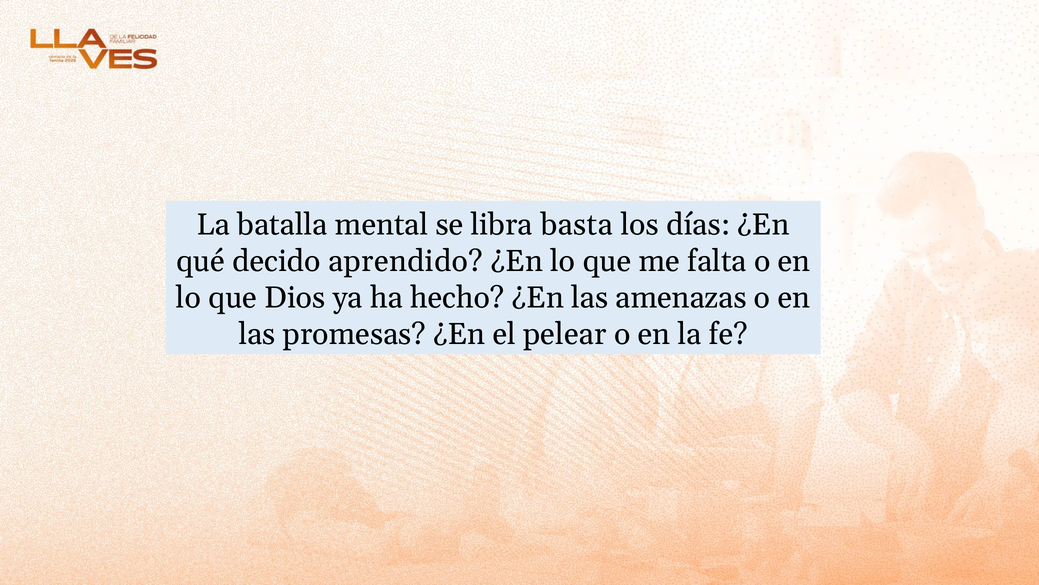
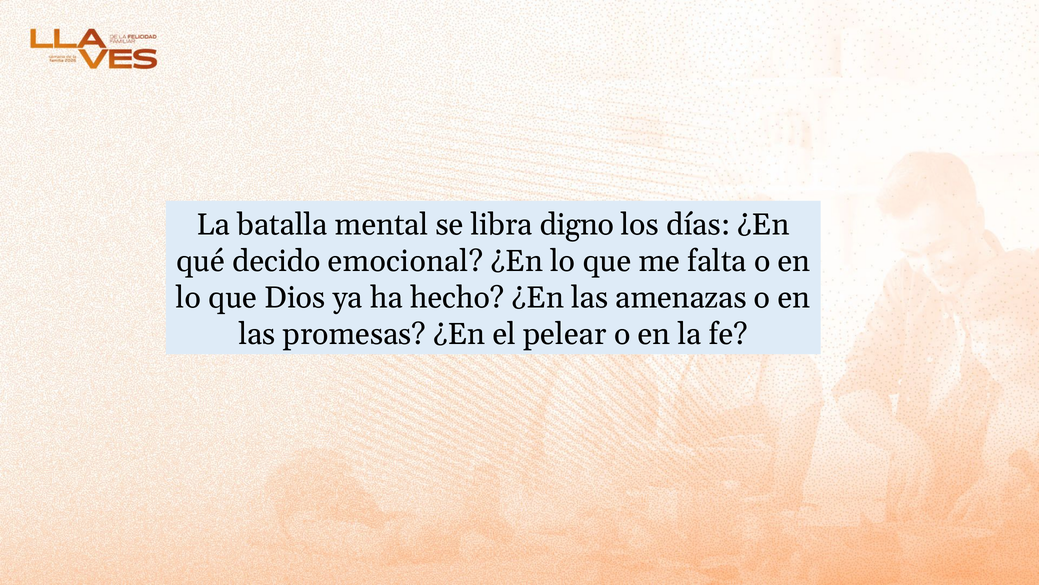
basta: basta -> digno
aprendido: aprendido -> emocional
